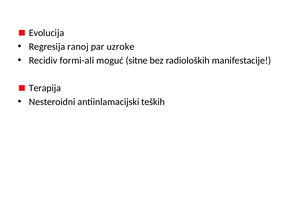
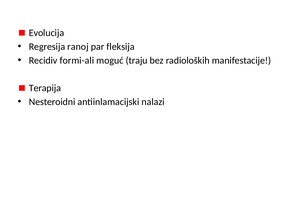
uzroke: uzroke -> fleksija
sitne: sitne -> traju
teških: teških -> nalazi
